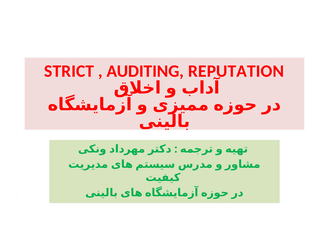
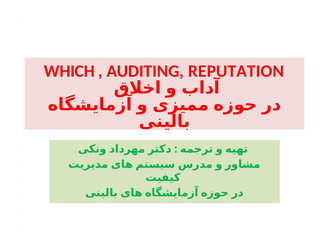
STRICT: STRICT -> WHICH
